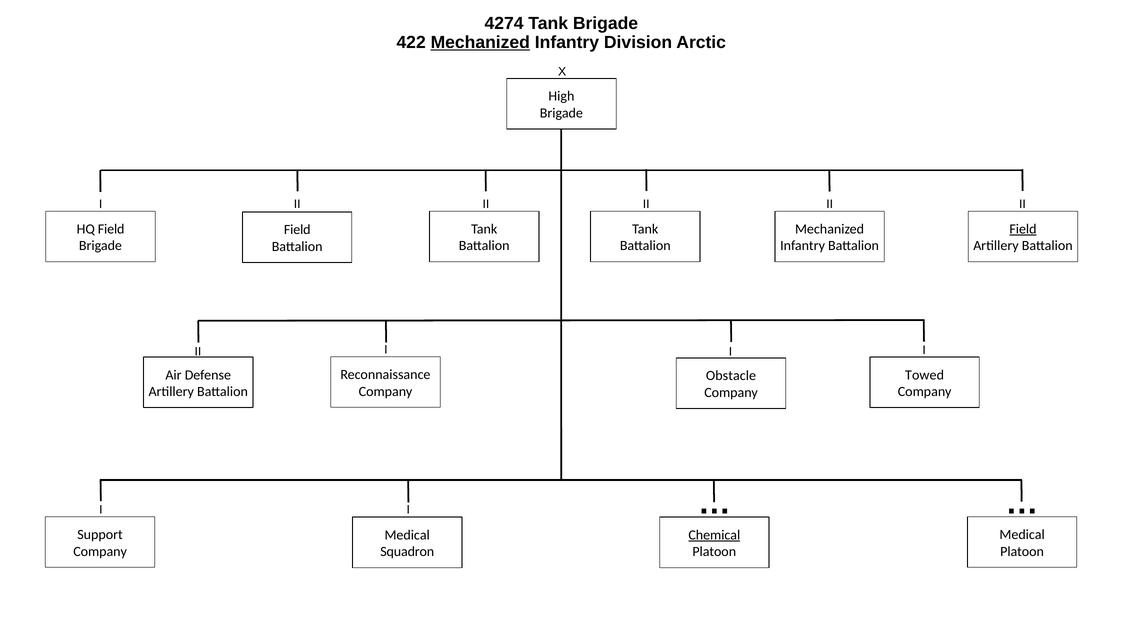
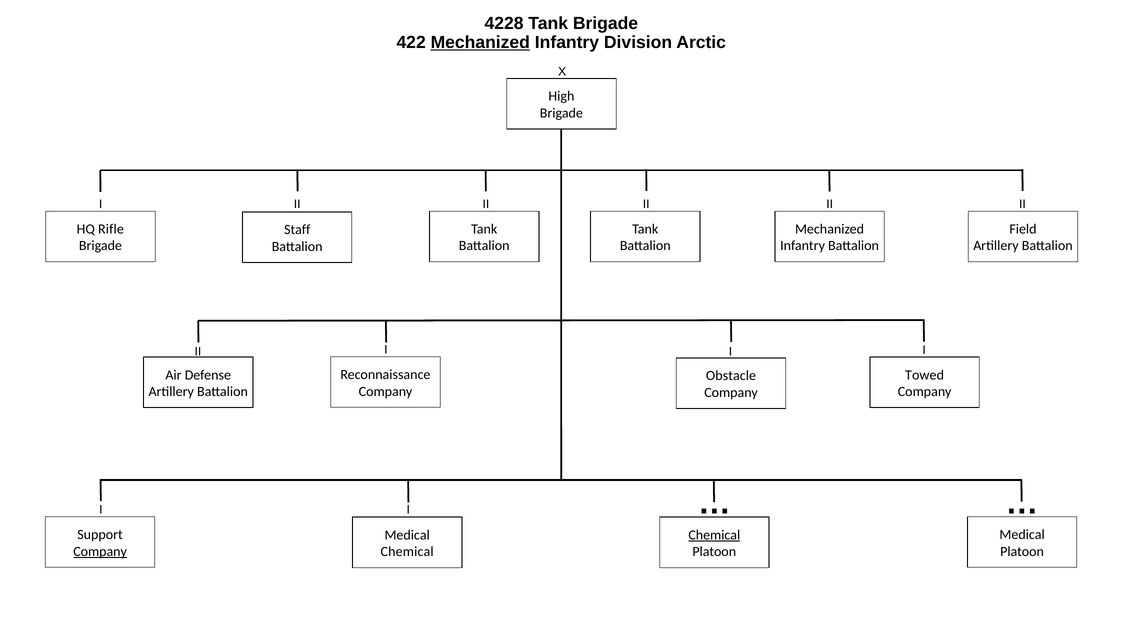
4274: 4274 -> 4228
HQ Field: Field -> Rifle
Field at (1023, 229) underline: present -> none
Field at (297, 230): Field -> Staff
Company at (100, 551) underline: none -> present
Squadron at (407, 552): Squadron -> Chemical
